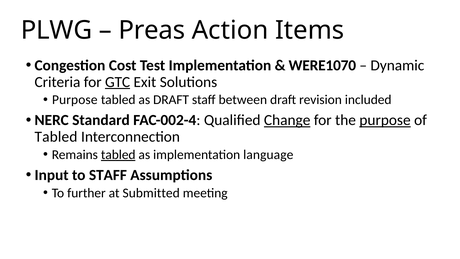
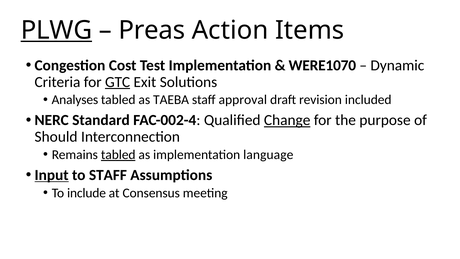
PLWG underline: none -> present
Purpose at (75, 100): Purpose -> Analyses
as DRAFT: DRAFT -> TAEBA
between: between -> approval
purpose at (385, 120) underline: present -> none
Tabled at (56, 137): Tabled -> Should
Input underline: none -> present
further: further -> include
Submitted: Submitted -> Consensus
